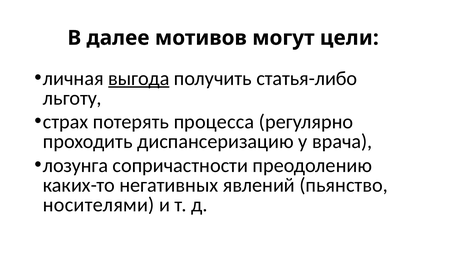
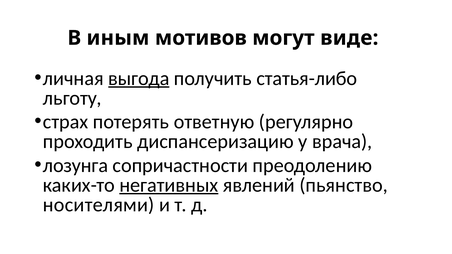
далее: далее -> иным
цели: цели -> виде
процесса: процесса -> ответную
негативных underline: none -> present
